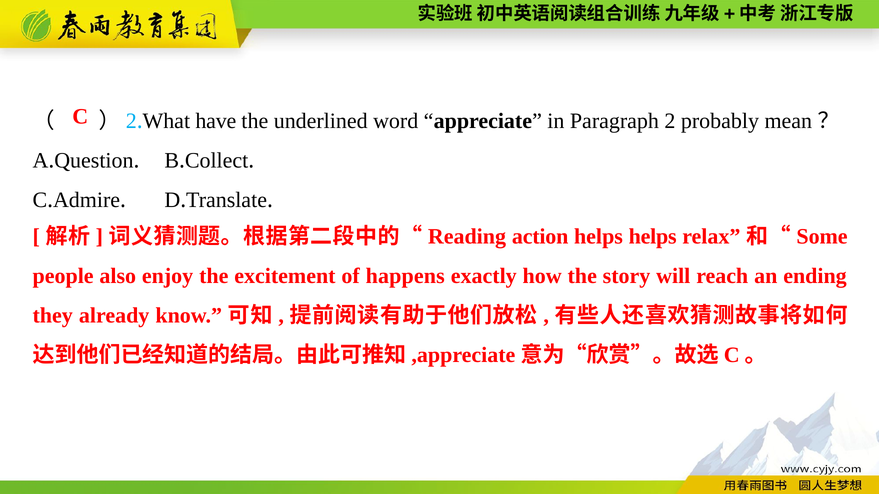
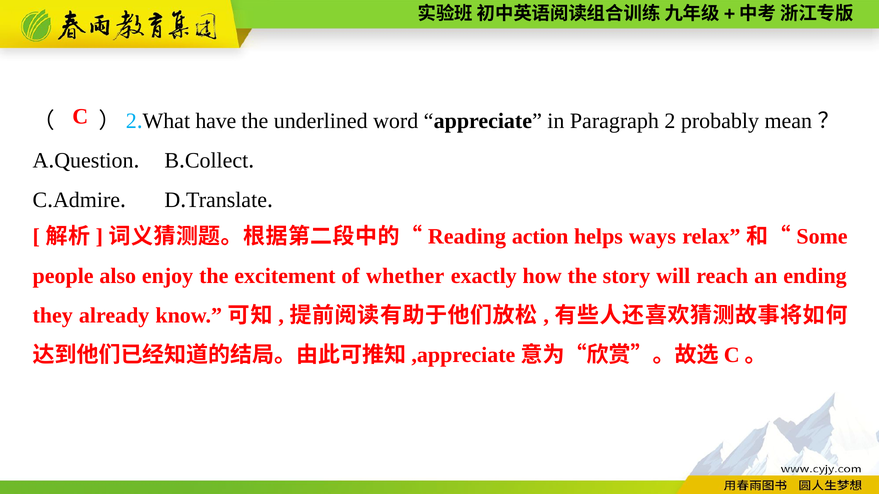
helps helps: helps -> ways
happens: happens -> whether
